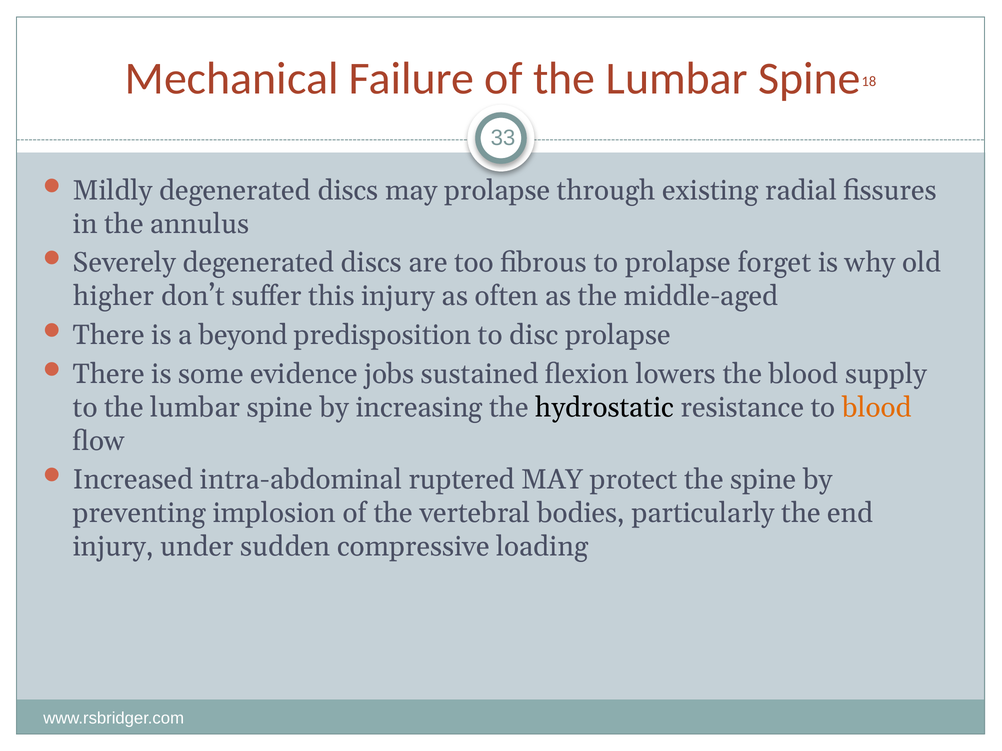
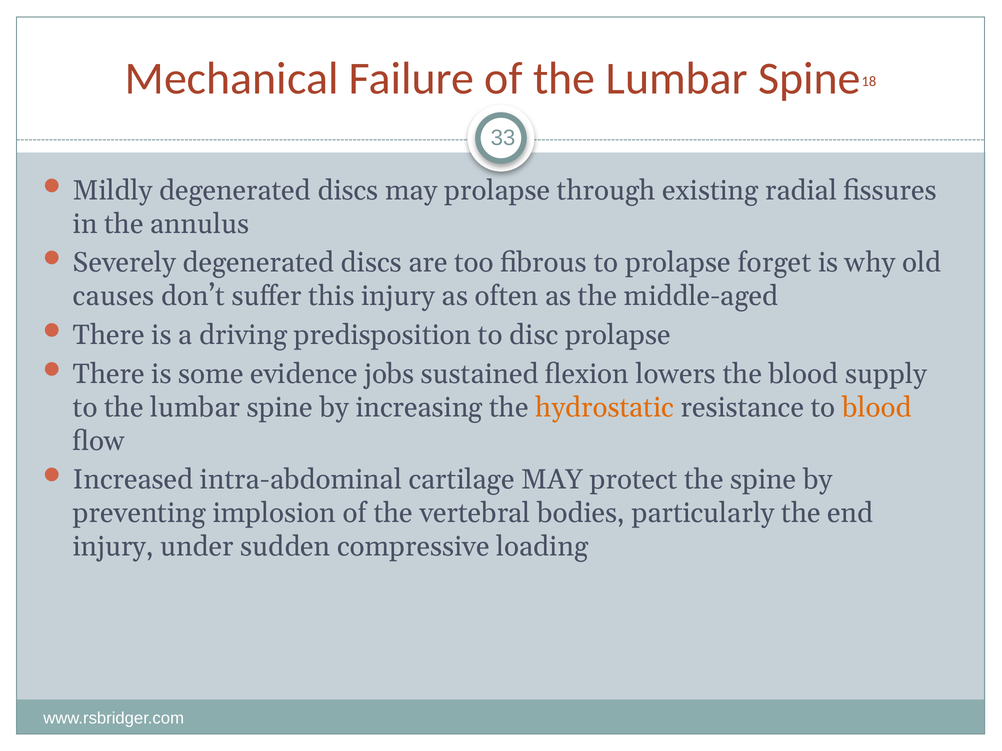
higher: higher -> causes
beyond: beyond -> driving
hydrostatic colour: black -> orange
ruptered: ruptered -> cartilage
